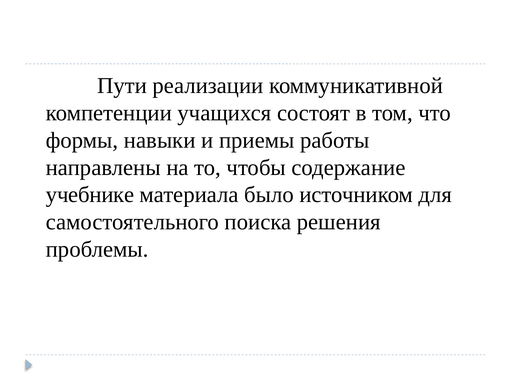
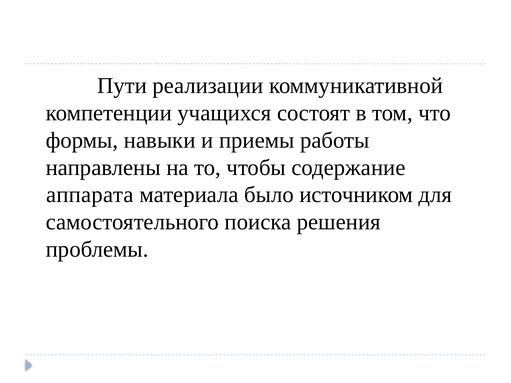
учебнике: учебнике -> аппарата
